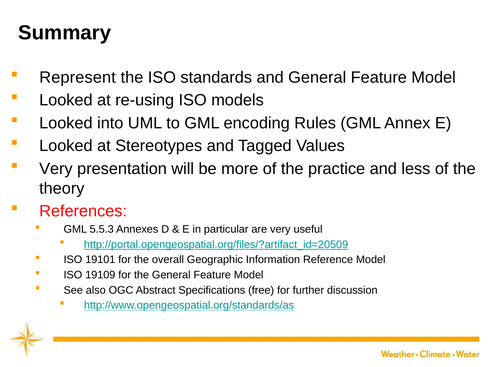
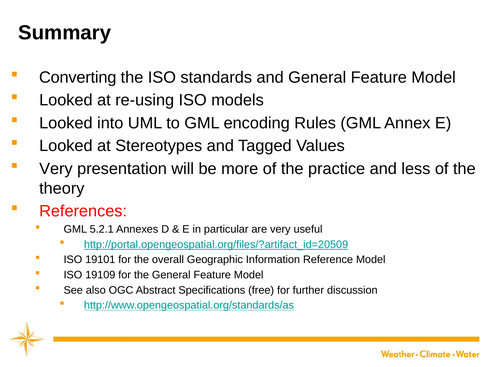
Represent: Represent -> Converting
5.5.3: 5.5.3 -> 5.2.1
